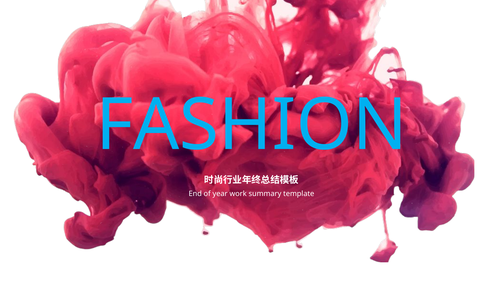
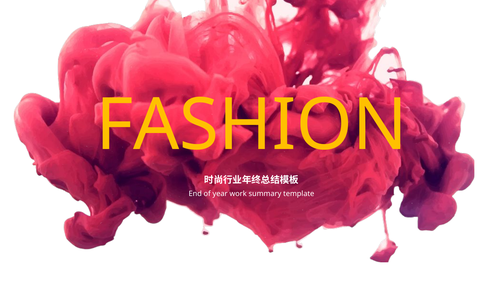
FASHION colour: light blue -> yellow
